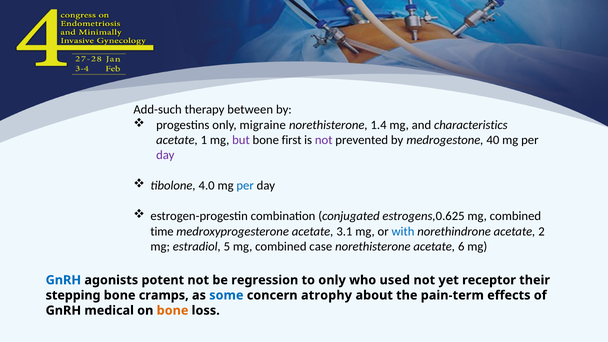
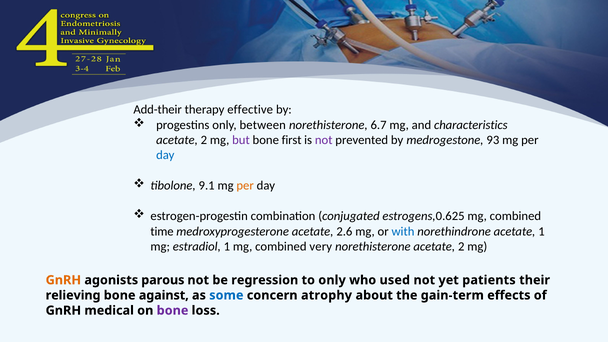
Add-such: Add-such -> Add-their
between: between -> effective
migraine: migraine -> between
1.4: 1.4 -> 6.7
1 at (204, 140): 1 -> 2
40: 40 -> 93
day at (165, 155) colour: purple -> blue
4.0: 4.0 -> 9.1
per at (245, 186) colour: blue -> orange
3.1: 3.1 -> 2.6
acetate 2: 2 -> 1
estradiol 5: 5 -> 1
case: case -> very
norethisterone acetate 6: 6 -> 2
GnRH at (63, 280) colour: blue -> orange
potent: potent -> parous
receptor: receptor -> patients
stepping: stepping -> relieving
cramps: cramps -> against
pain-term: pain-term -> gain-term
bone at (173, 310) colour: orange -> purple
